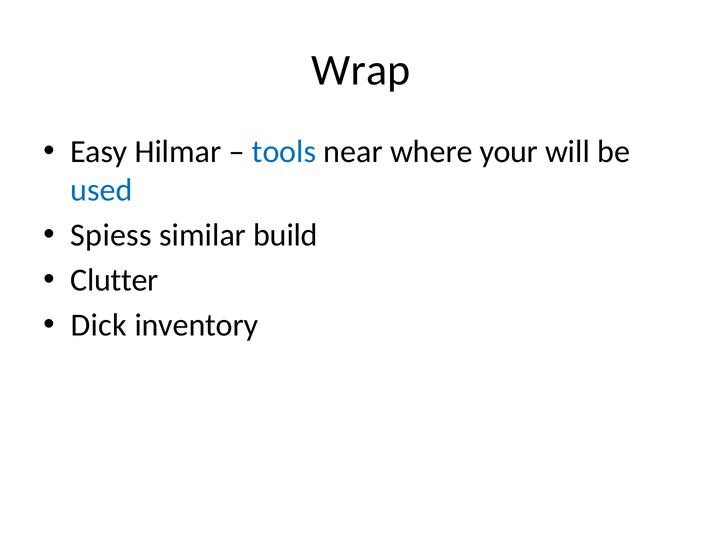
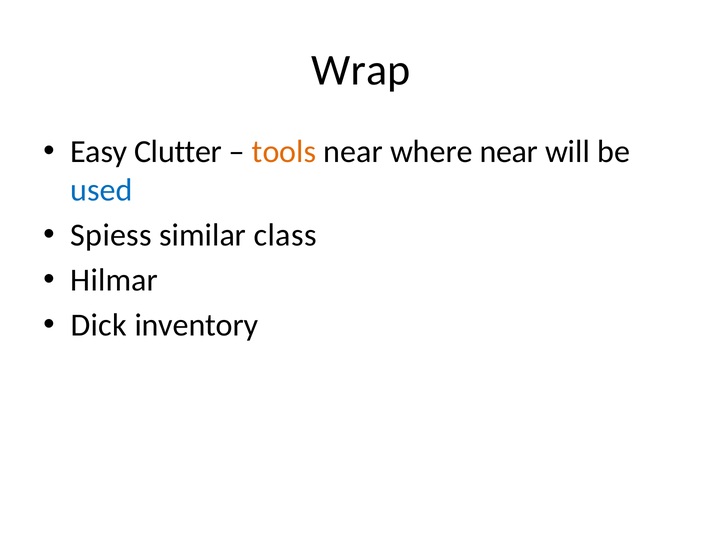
Hilmar: Hilmar -> Clutter
tools colour: blue -> orange
where your: your -> near
build: build -> class
Clutter: Clutter -> Hilmar
